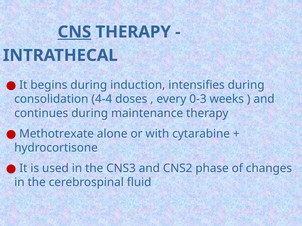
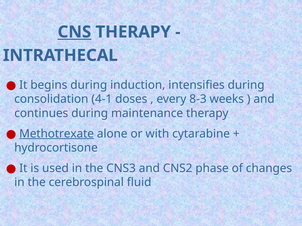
4-4: 4-4 -> 4-1
0-3: 0-3 -> 8-3
Methotrexate underline: none -> present
